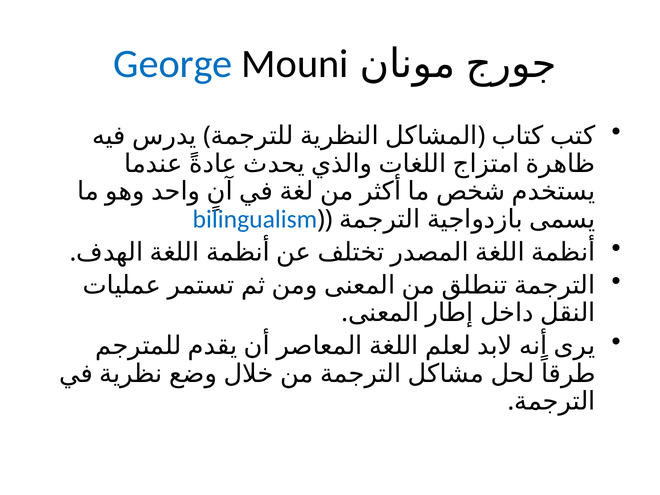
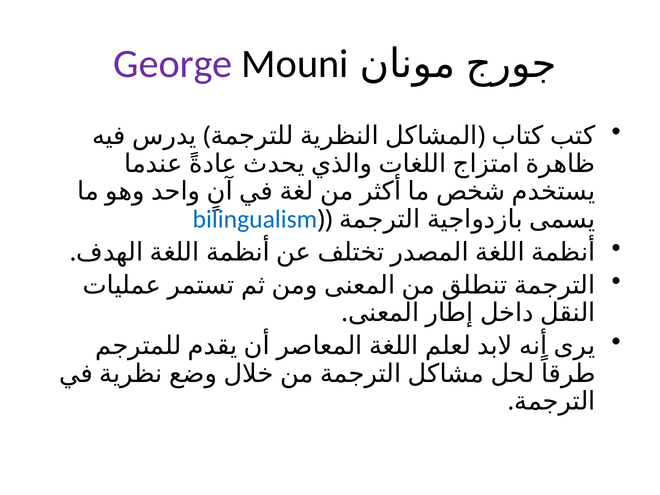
George colour: blue -> purple
